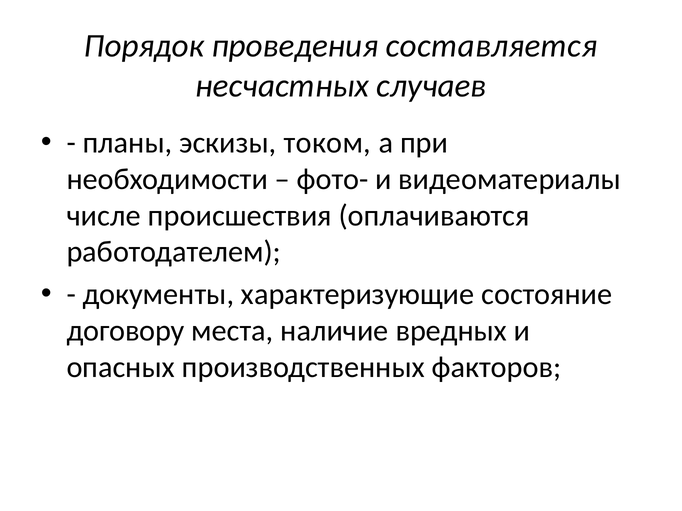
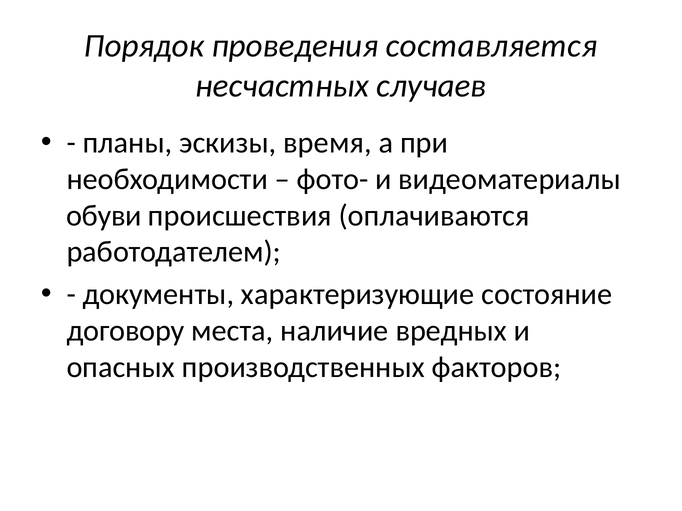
током: током -> время
числе: числе -> обуви
